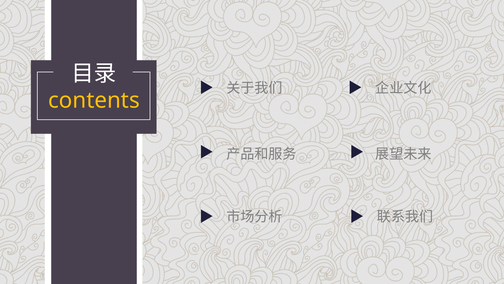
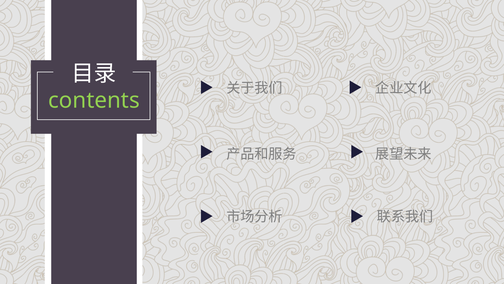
contents colour: yellow -> light green
